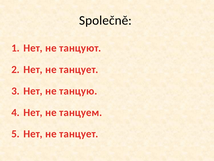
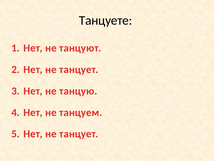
Společně: Společně -> Танцуете
